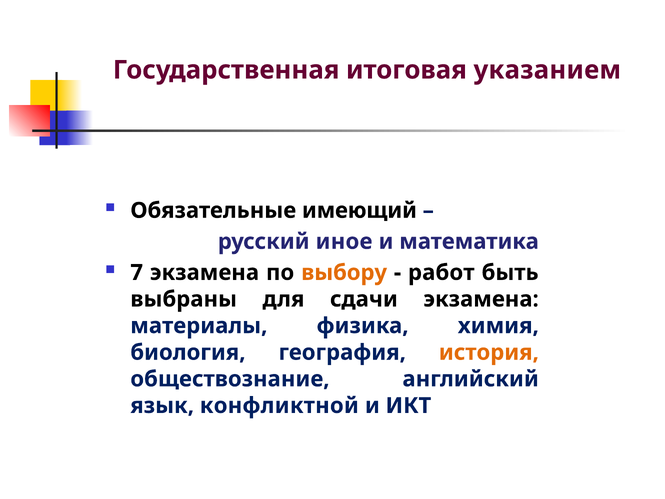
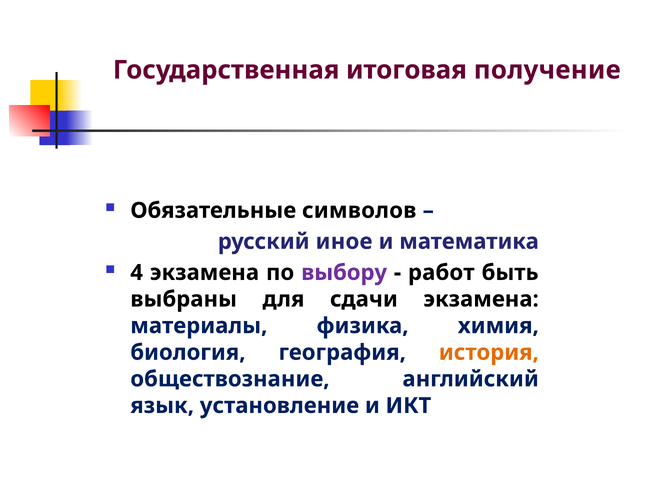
указанием: указанием -> получение
имеющий: имеющий -> символов
7: 7 -> 4
выбору colour: orange -> purple
конфликтной: конфликтной -> установление
